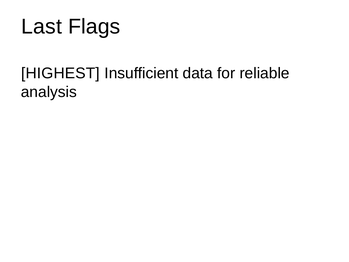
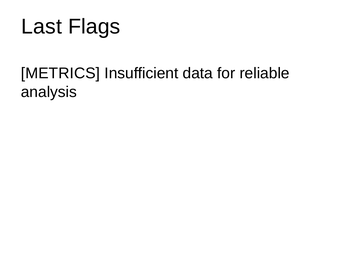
HIGHEST: HIGHEST -> METRICS
